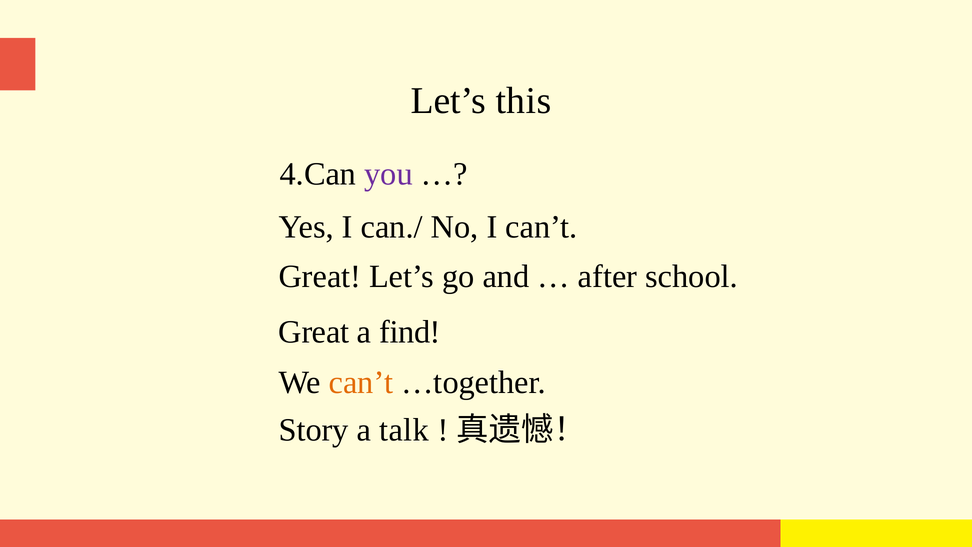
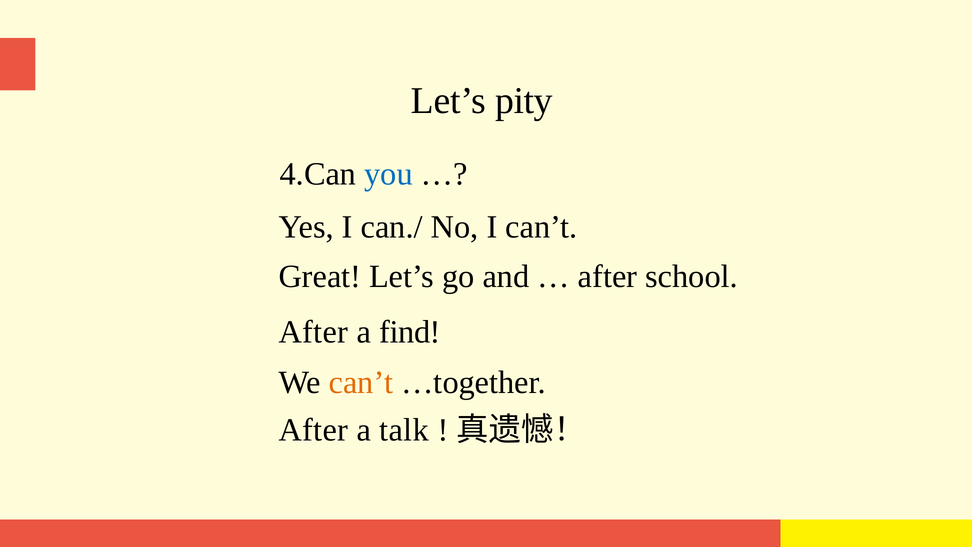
this: this -> pity
you colour: purple -> blue
Great at (314, 332): Great -> After
Story at (314, 430): Story -> After
